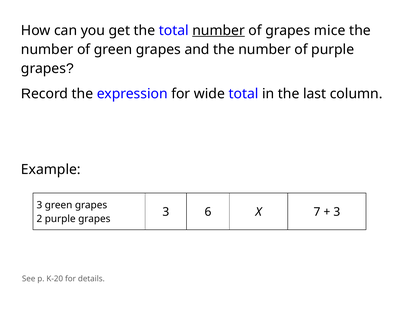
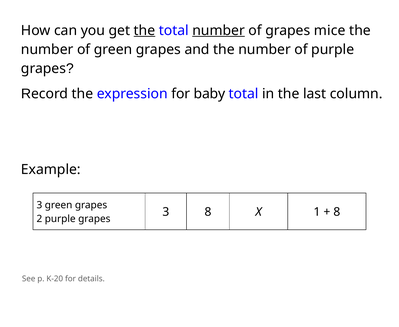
the at (144, 30) underline: none -> present
wide: wide -> baby
3 6: 6 -> 8
7: 7 -> 1
3 at (337, 212): 3 -> 8
